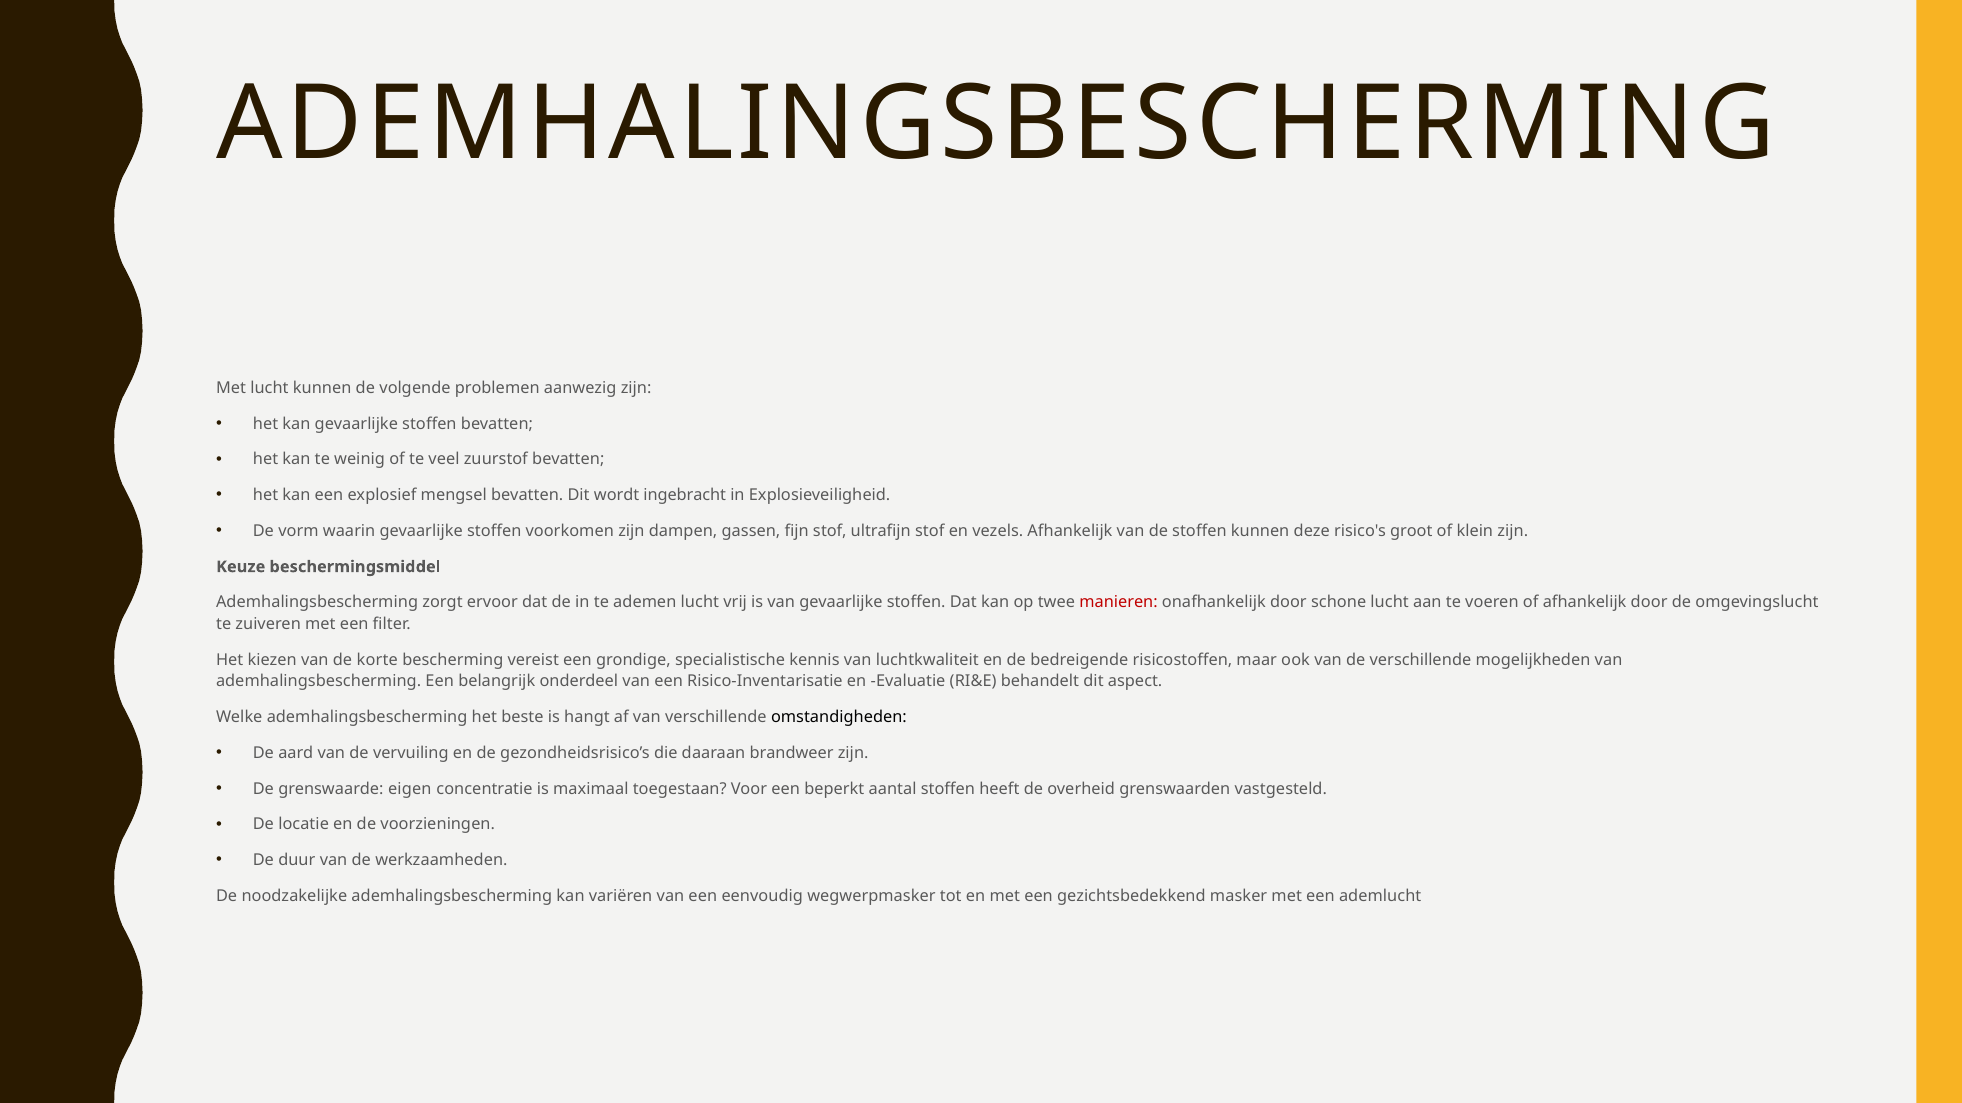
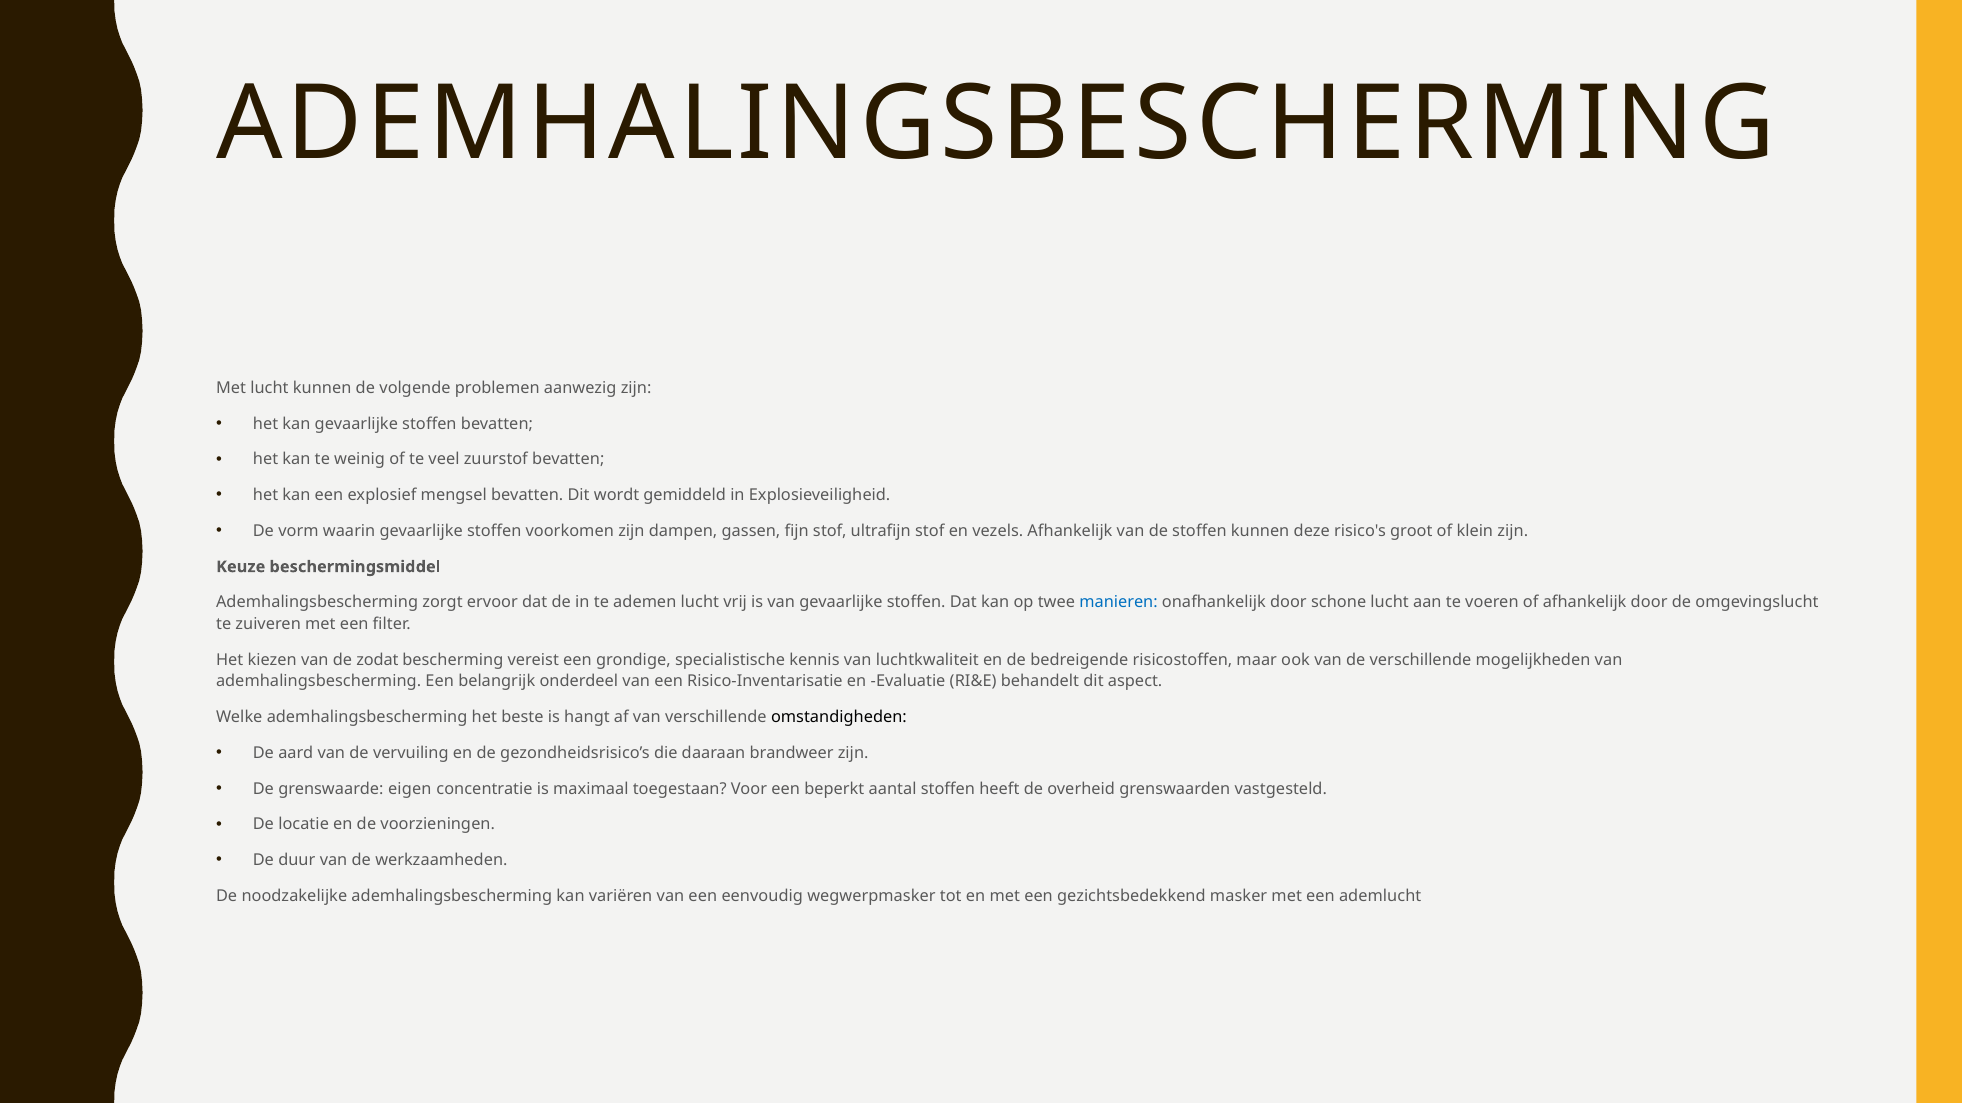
ingebracht: ingebracht -> gemiddeld
manieren colour: red -> blue
korte: korte -> zodat
